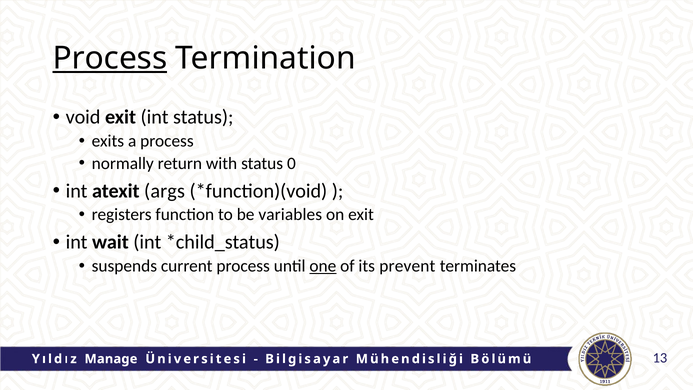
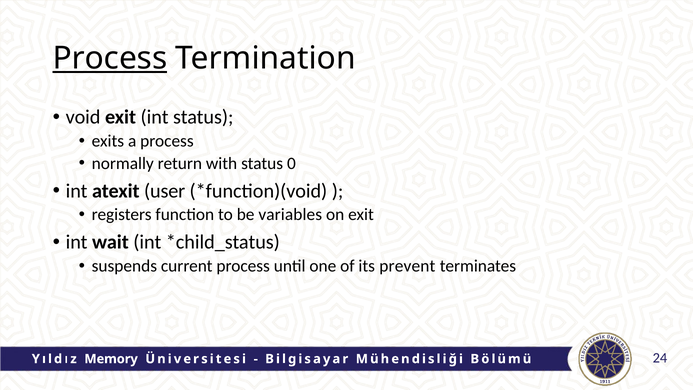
args: args -> user
one underline: present -> none
Manage: Manage -> Memory
13: 13 -> 24
